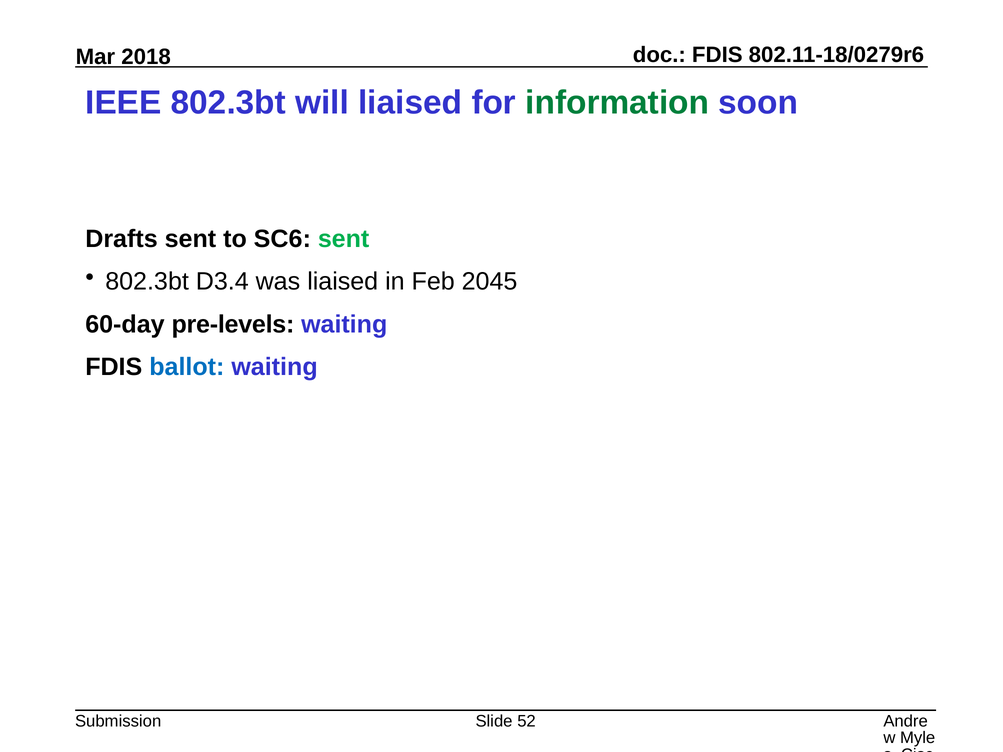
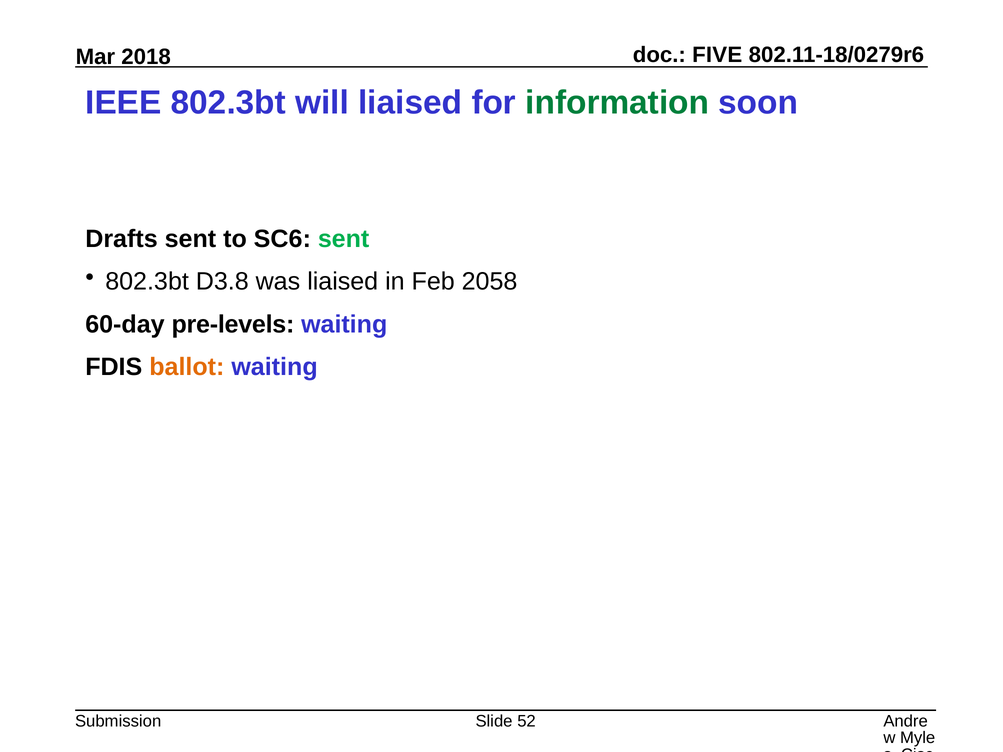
FDIS at (717, 55): FDIS -> FIVE
D3.4: D3.4 -> D3.8
2045: 2045 -> 2058
ballot colour: blue -> orange
